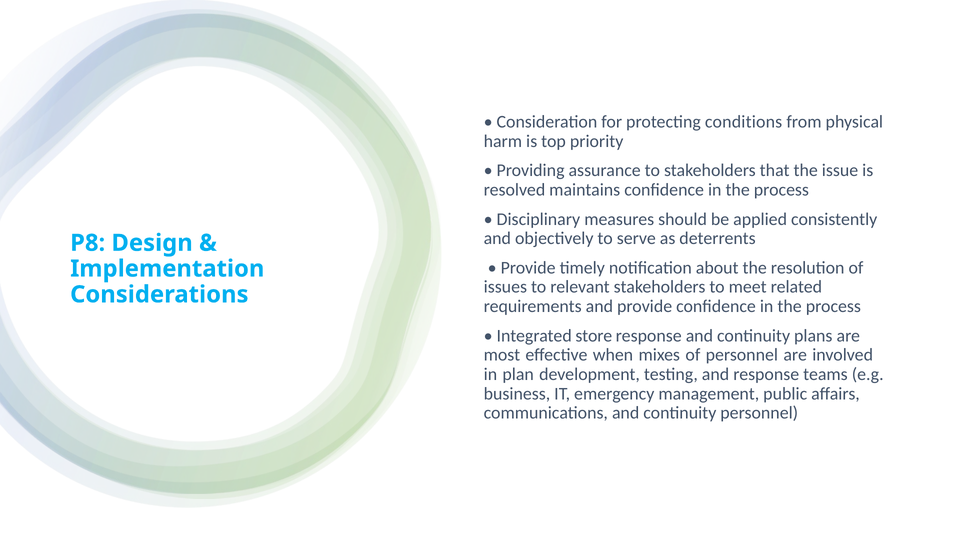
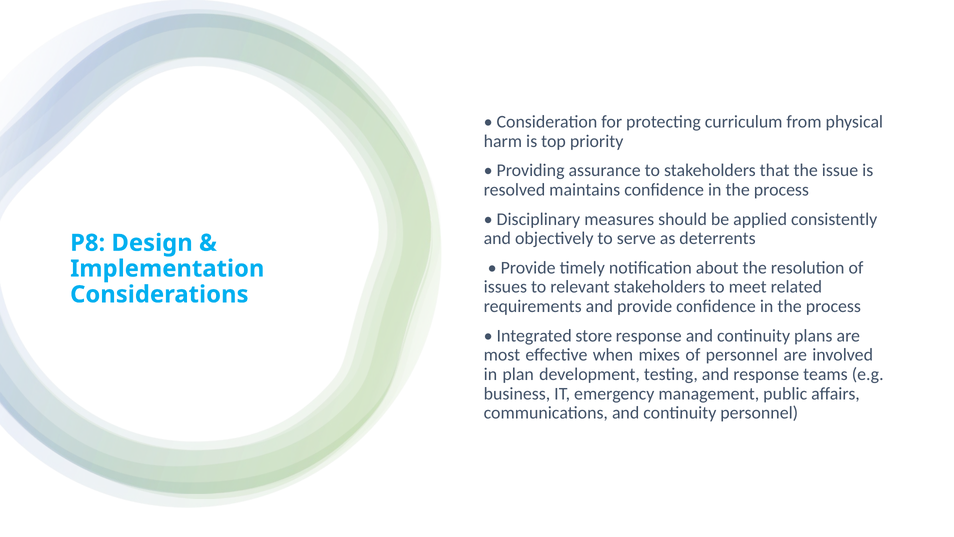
conditions: conditions -> curriculum
